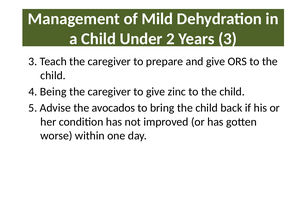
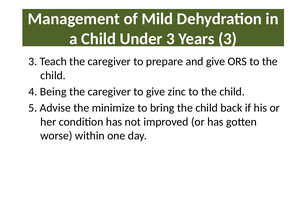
Under 2: 2 -> 3
avocados: avocados -> minimize
